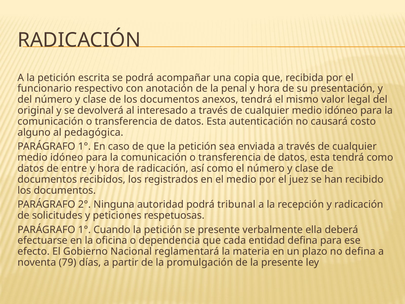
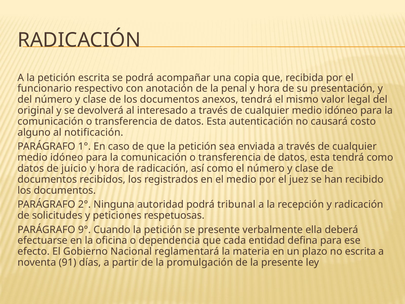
pedagógica: pedagógica -> notificación
entre: entre -> juicio
1° at (84, 230): 1° -> 9°
no defina: defina -> escrita
79: 79 -> 91
